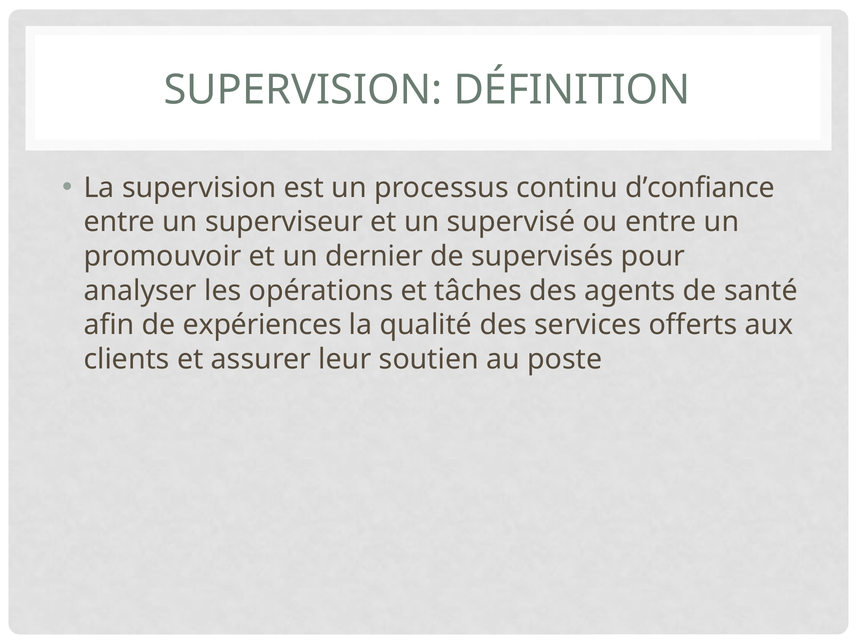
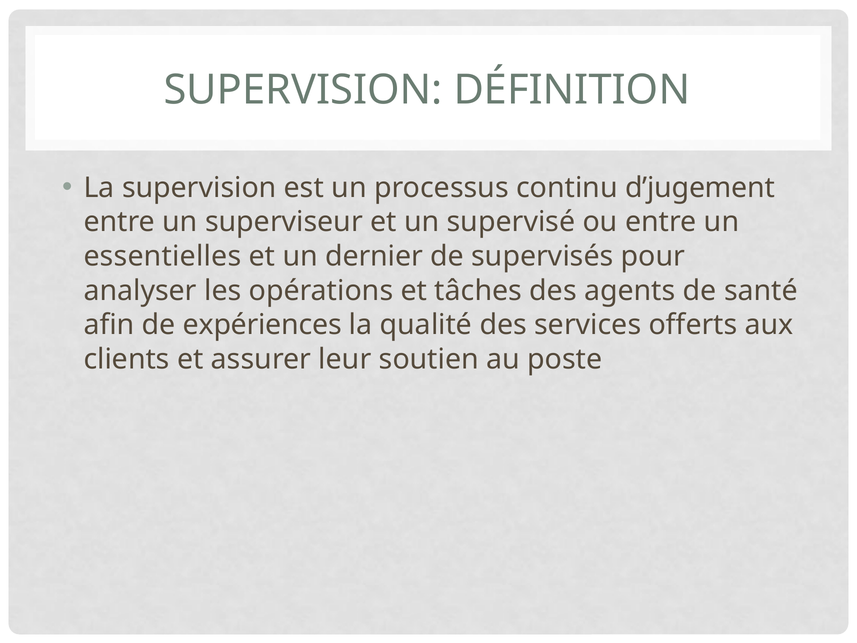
d’confiance: d’confiance -> d’jugement
promouvoir: promouvoir -> essentielles
